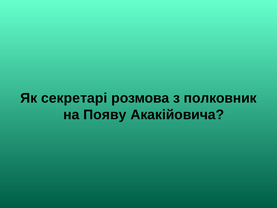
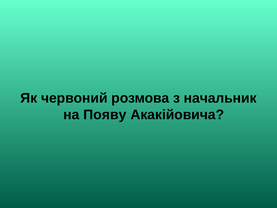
секретарі: секретарі -> червоний
полковник: полковник -> начальник
